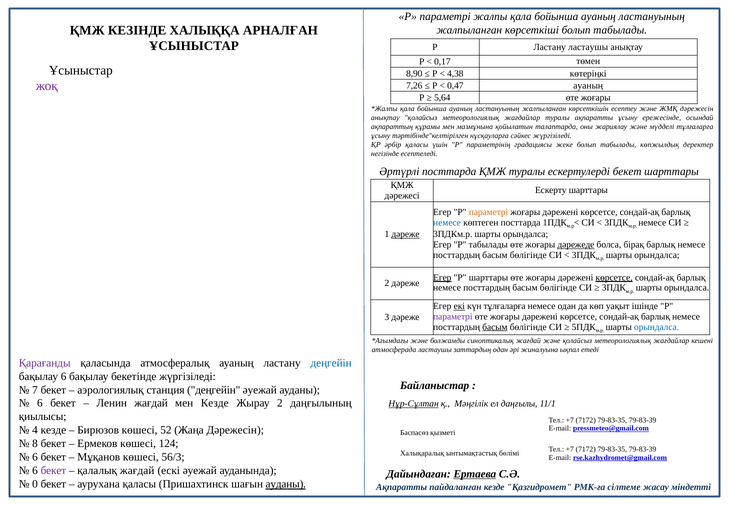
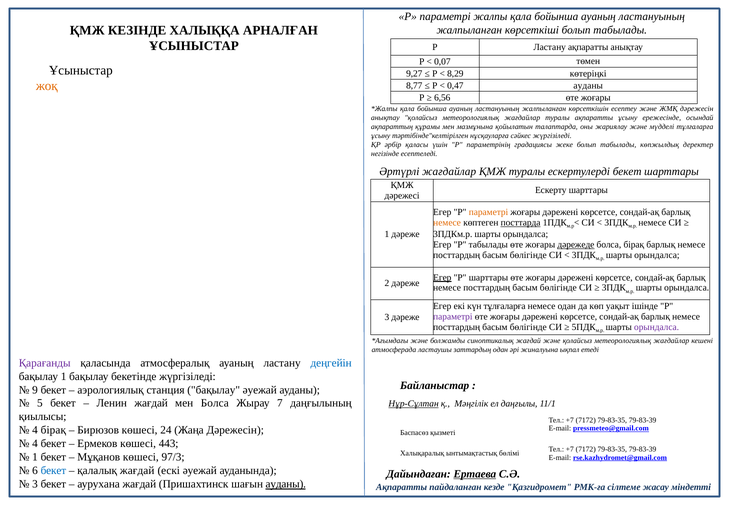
Ластану ластаушы: ластаушы -> ақпаратты
0,17: 0,17 -> 0,07
8,90: 8,90 -> 9,27
4,38: 4,38 -> 8,29
жоқ colour: purple -> orange
7,26: 7,26 -> 8,77
0,47 ауаның: ауаның -> ауданы
5,64: 5,64 -> 6,56
Әртүрлі посттарда: посттарда -> жағдайлар
немесе at (447, 222) colour: blue -> orange
посттарда at (521, 222) underline: none -> present
дәреже at (406, 234) underline: present -> none
көрсетсе at (614, 277) underline: present -> none
екі underline: present -> none
басым at (495, 327) underline: present -> none
орындалса at (657, 327) colour: blue -> purple
бақылау 6: 6 -> 1
7: 7 -> 9
станция деңгейін: деңгейін -> бақылау
6 at (40, 403): 6 -> 5
мен Кезде: Кезде -> Болса
Жырау 2: 2 -> 7
4 кезде: кезде -> бірақ
52: 52 -> 24
8 at (35, 443): 8 -> 4
124: 124 -> 443
6 at (35, 457): 6 -> 1
56/3: 56/3 -> 97/3
бекет at (53, 470) colour: purple -> blue
0 at (35, 484): 0 -> 3
аурухана қаласы: қаласы -> жағдай
